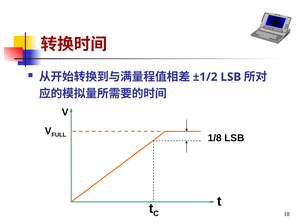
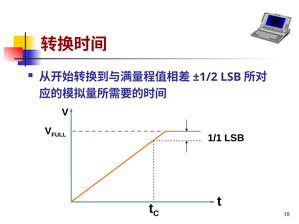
1/8: 1/8 -> 1/1
